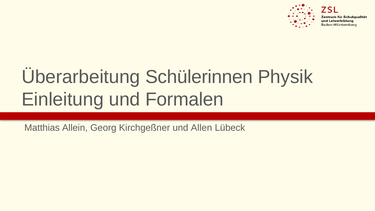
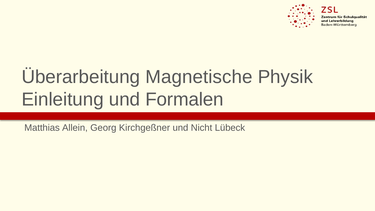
Schülerinnen: Schülerinnen -> Magnetische
Allen: Allen -> Nicht
